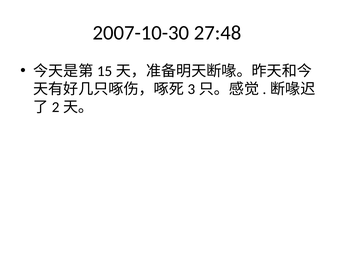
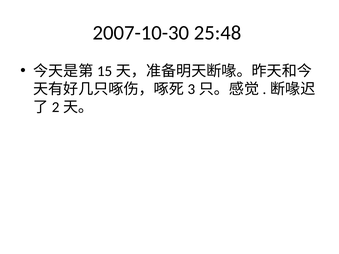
27:48: 27:48 -> 25:48
